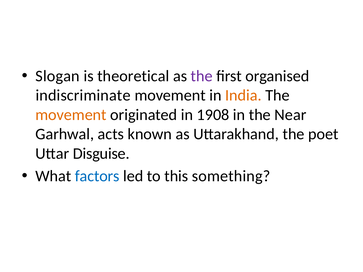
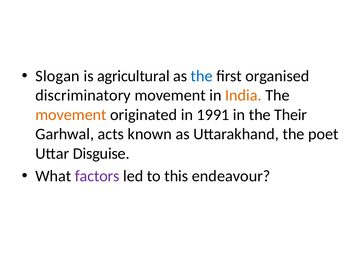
theoretical: theoretical -> agricultural
the at (202, 76) colour: purple -> blue
indiscriminate: indiscriminate -> discriminatory
1908: 1908 -> 1991
Near: Near -> Their
factors colour: blue -> purple
something: something -> endeavour
